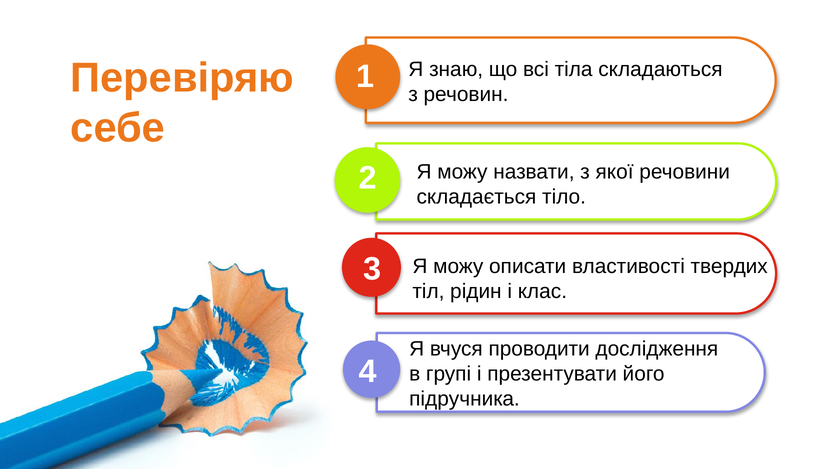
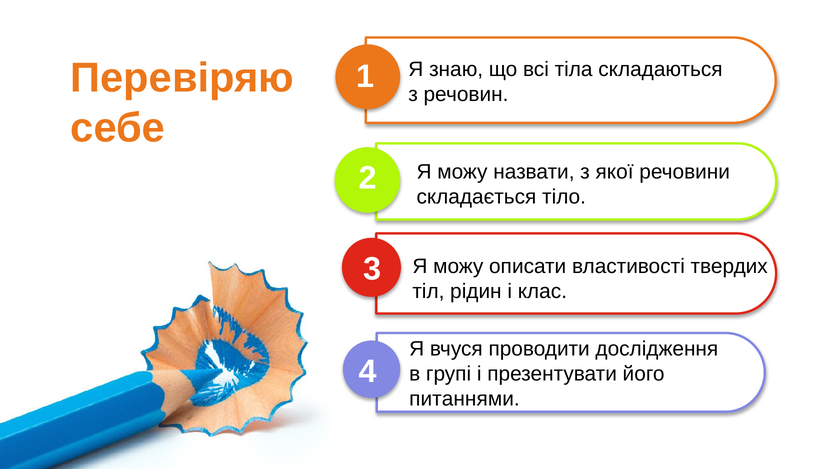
підручника: підручника -> питаннями
